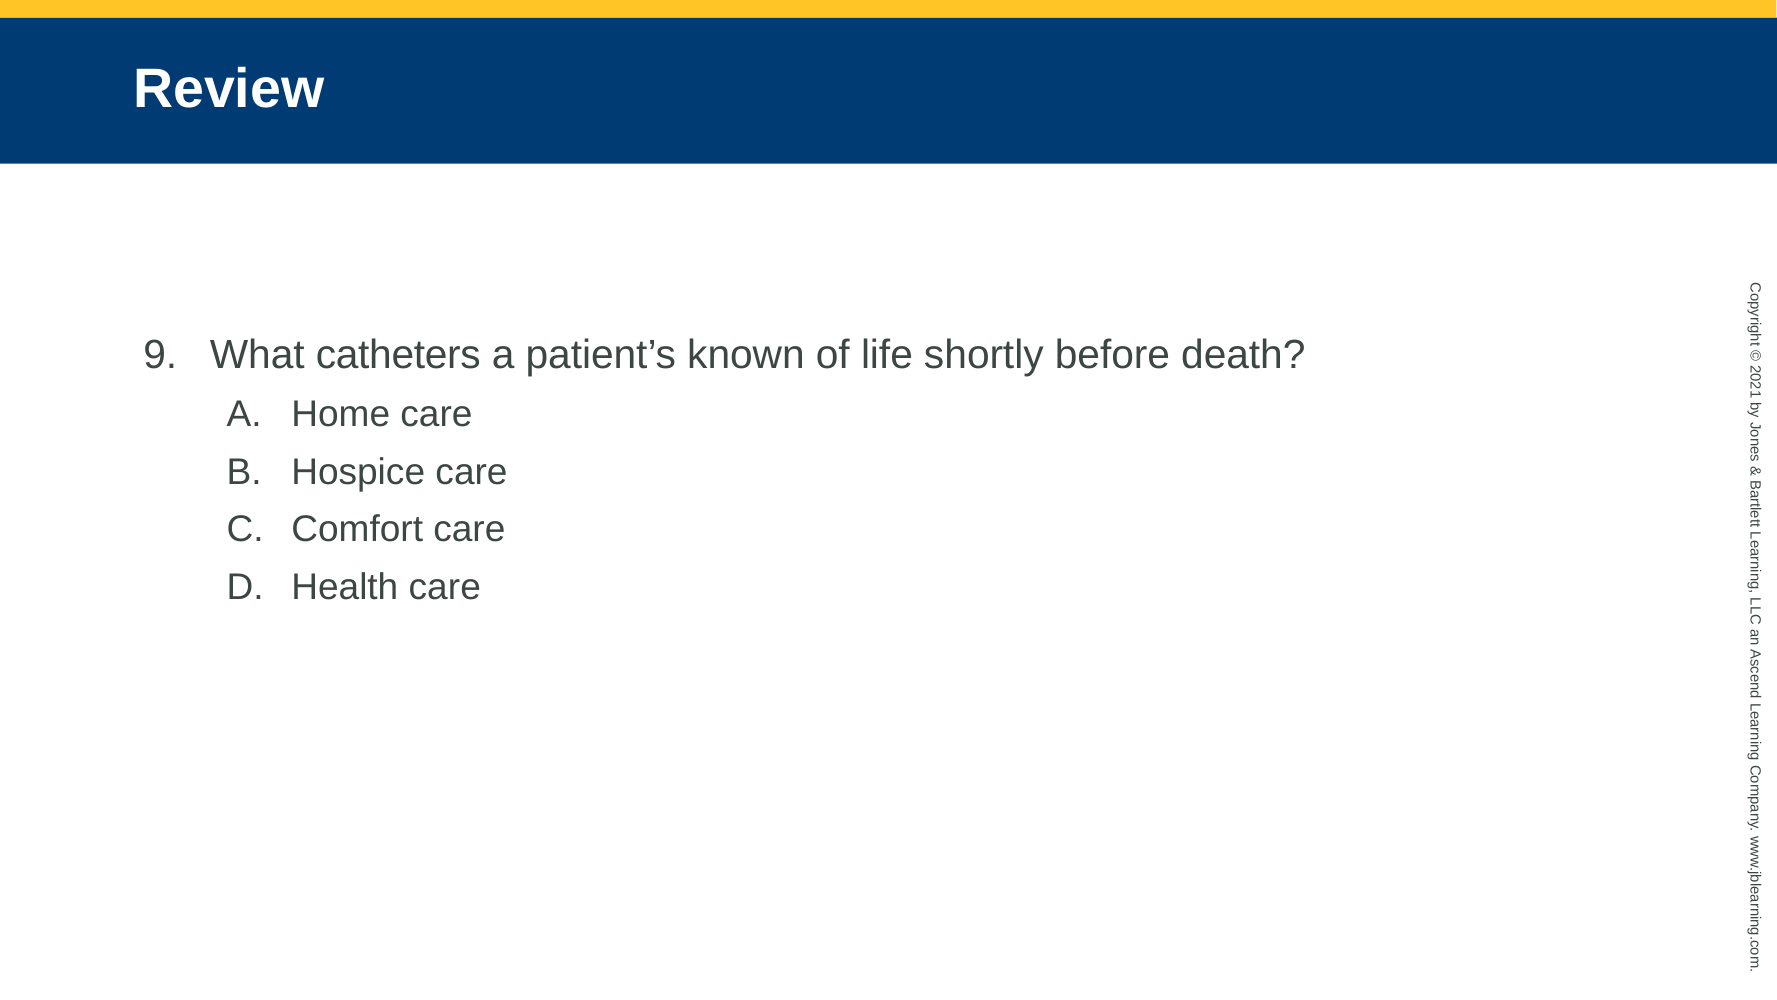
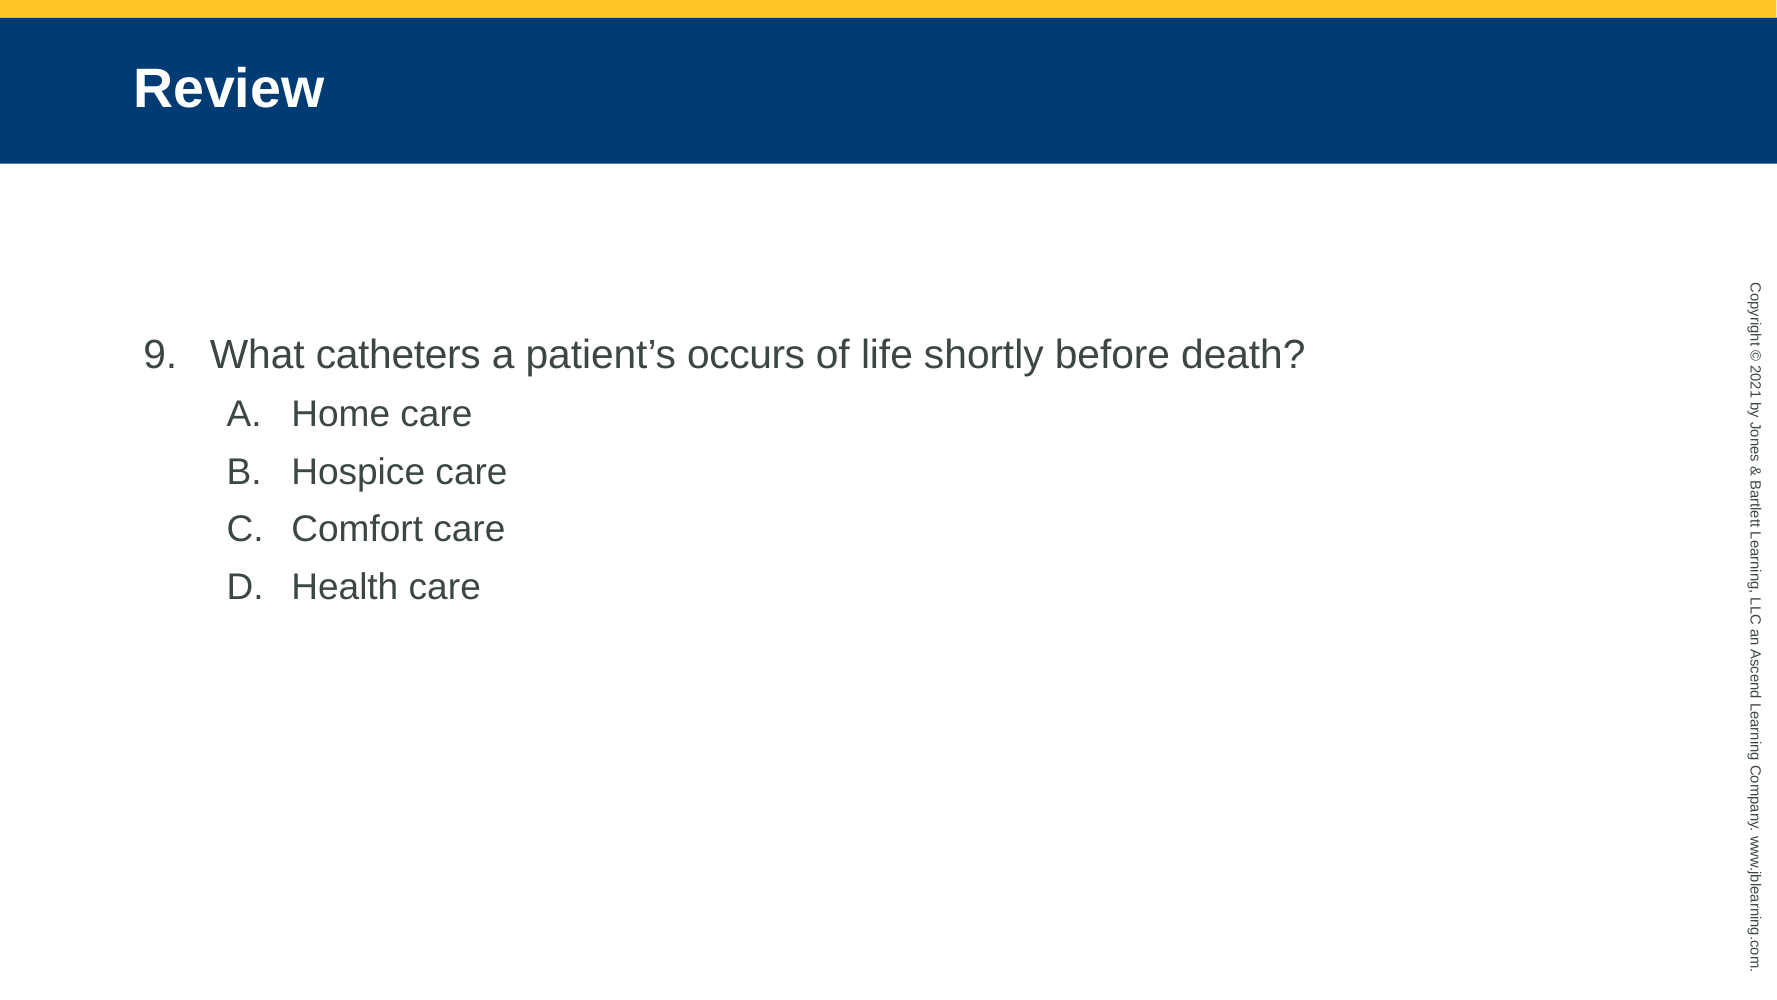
known: known -> occurs
